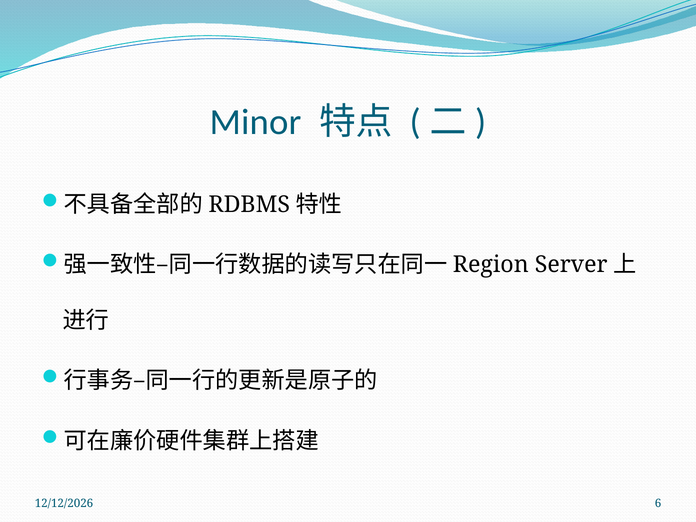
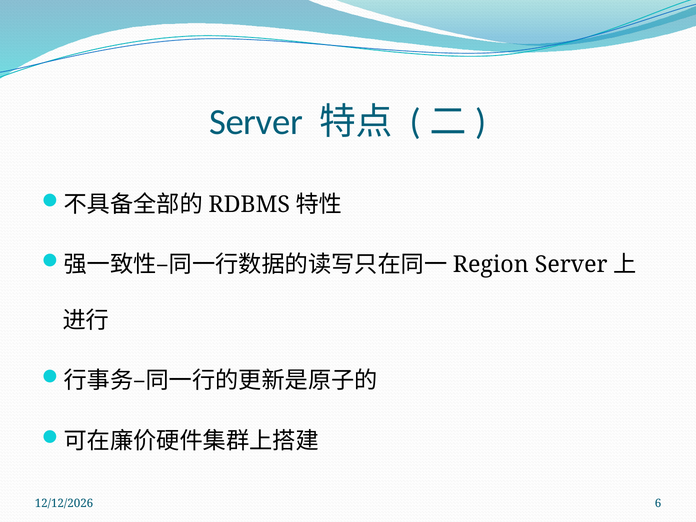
Minor at (256, 122): Minor -> Server
